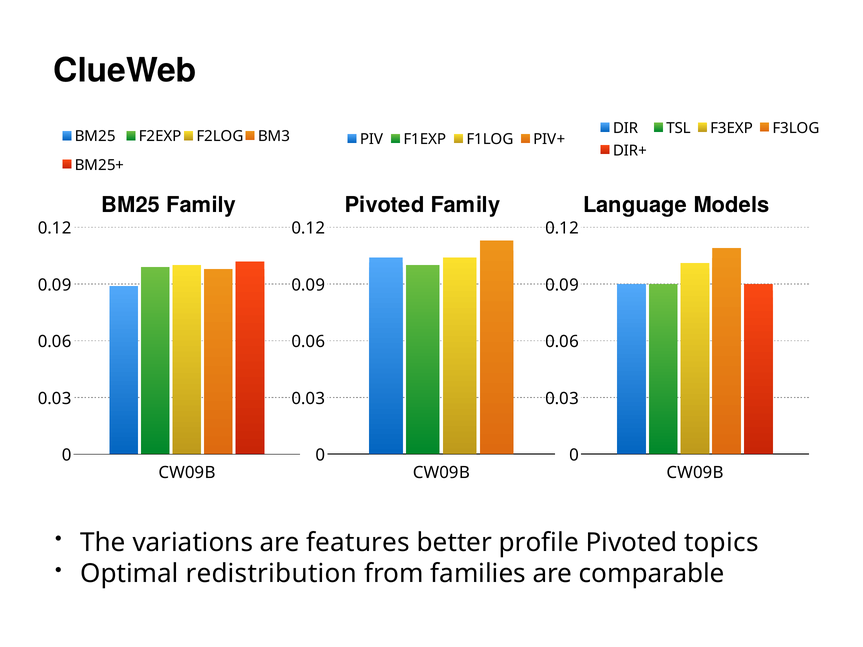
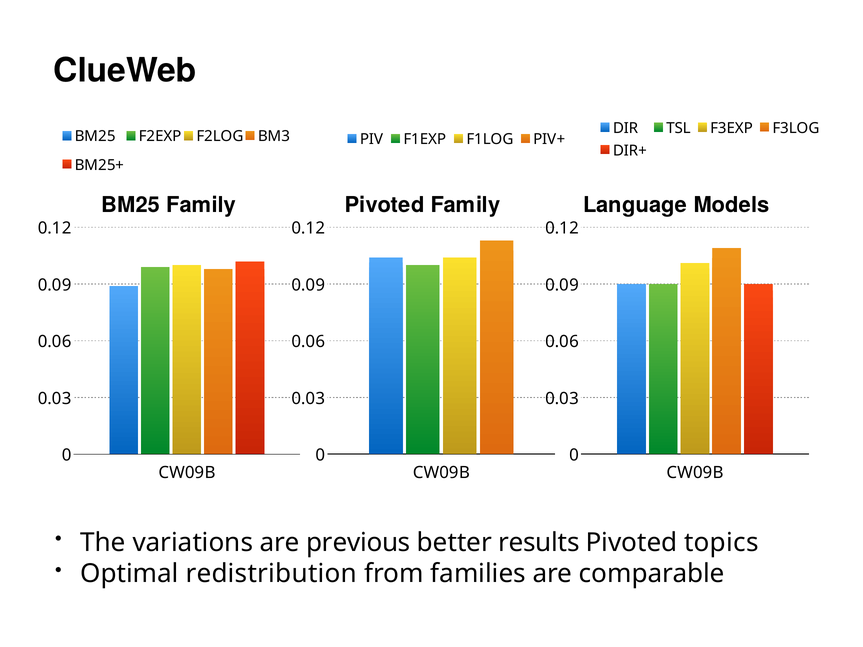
features: features -> previous
profile: profile -> results
